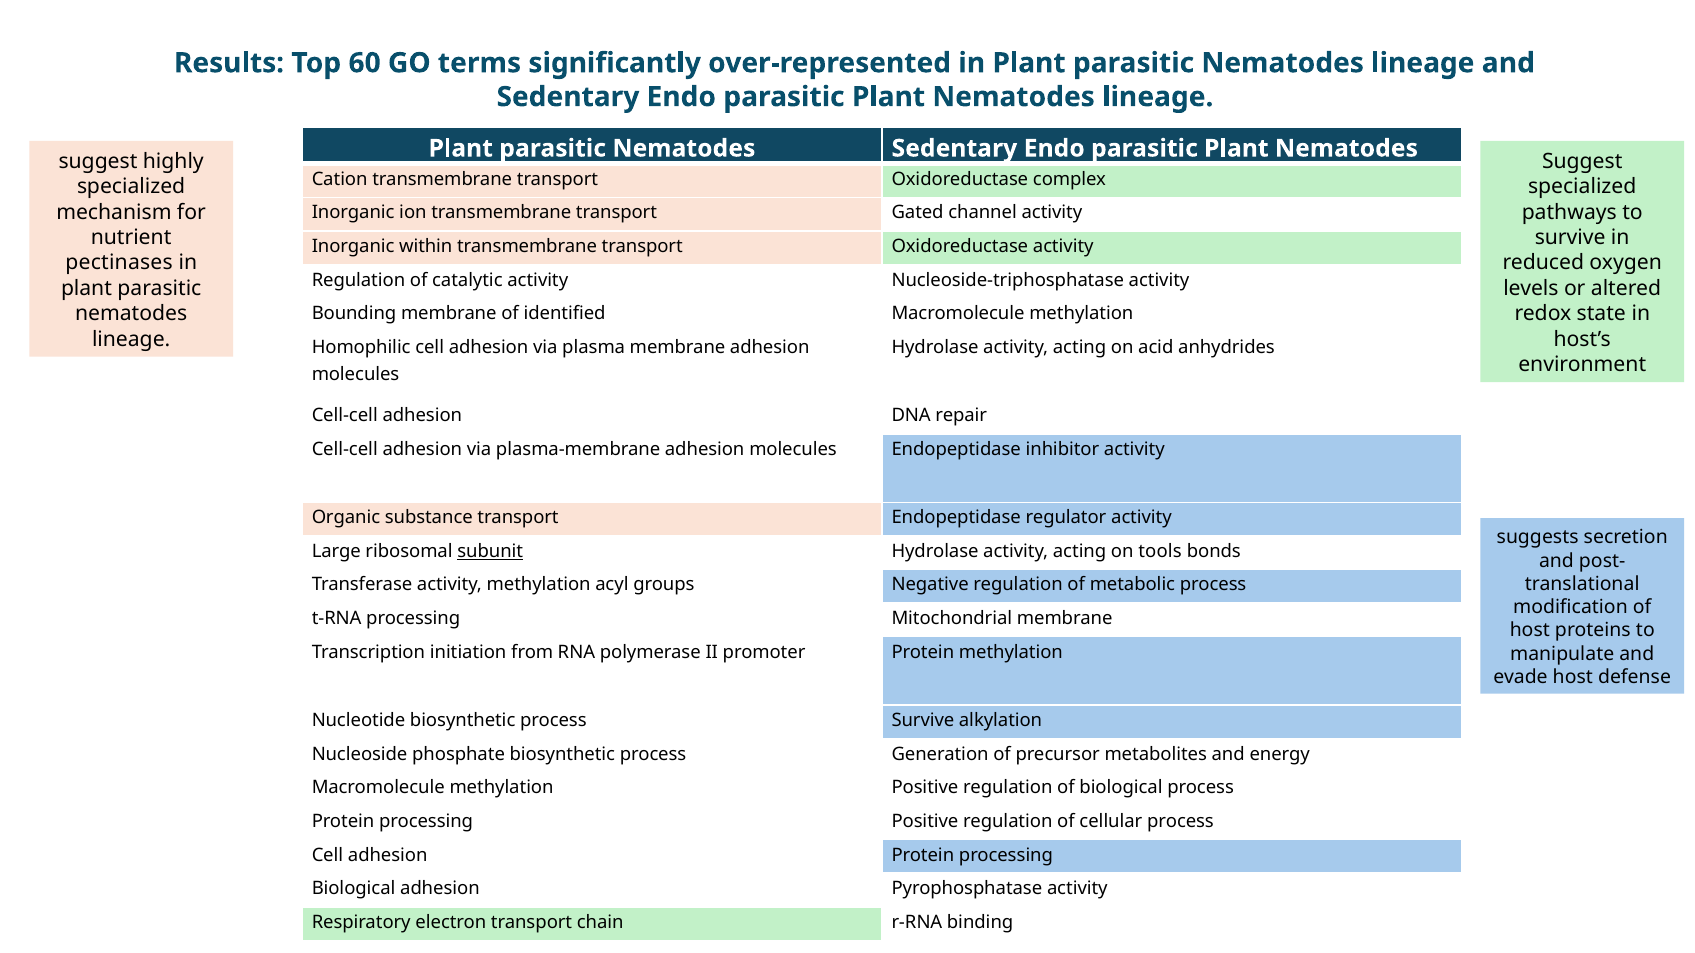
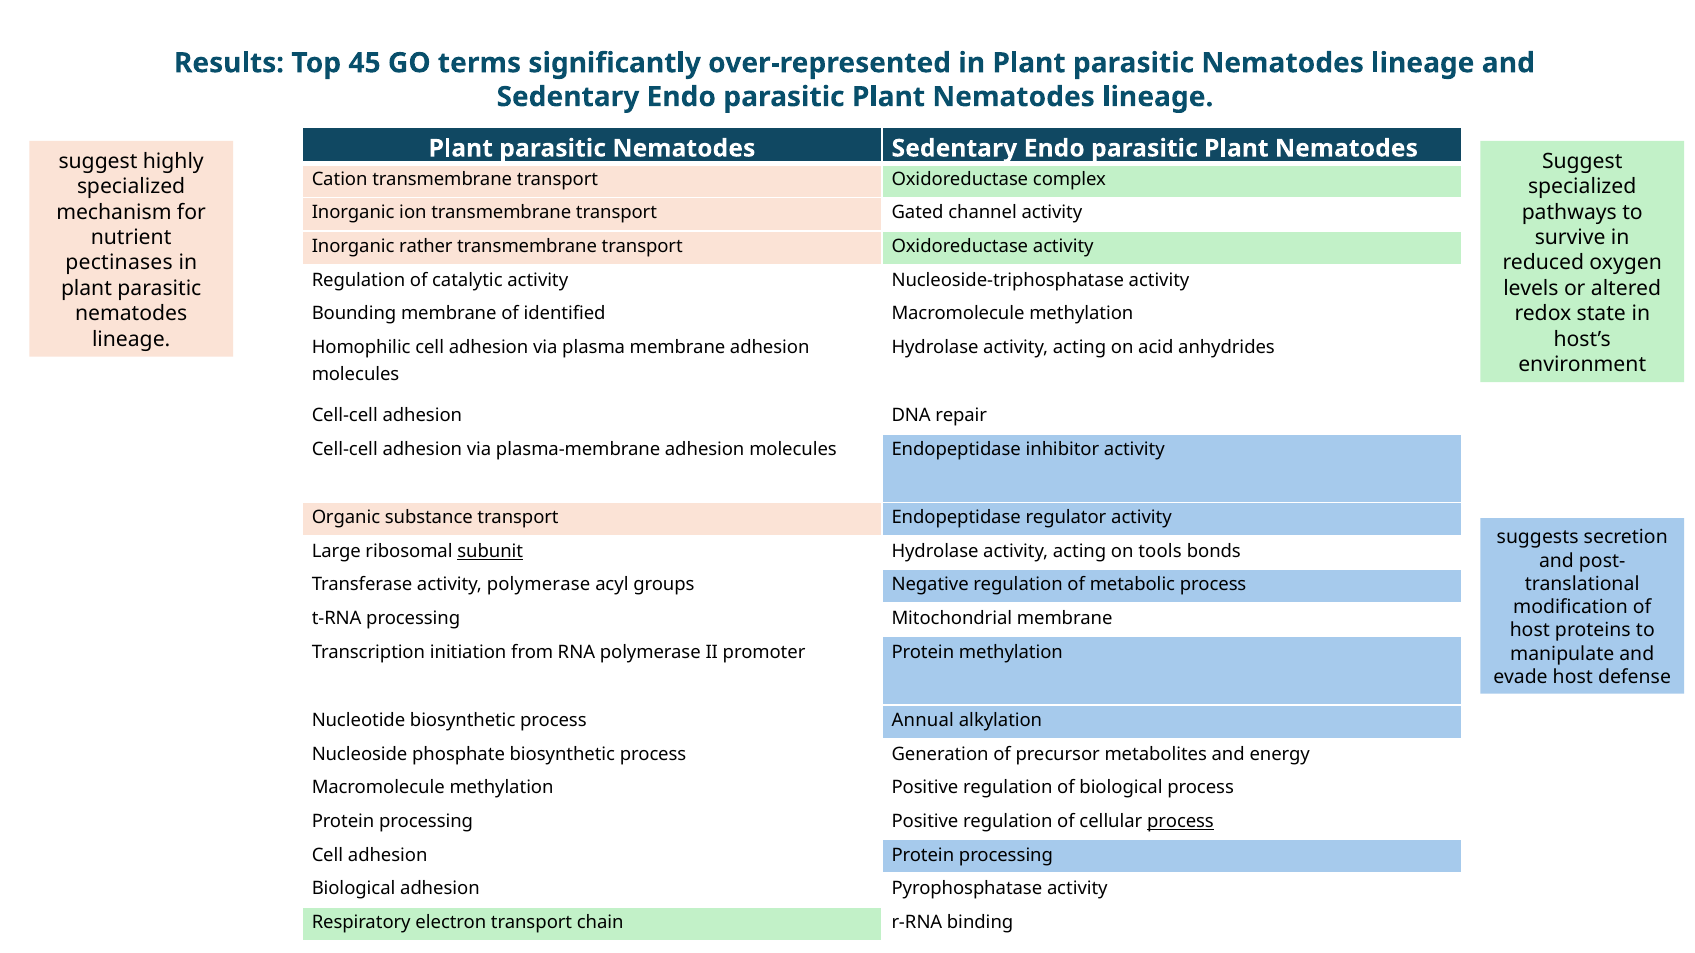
60: 60 -> 45
within: within -> rather
activity methylation: methylation -> polymerase
process Survive: Survive -> Annual
process at (1180, 822) underline: none -> present
